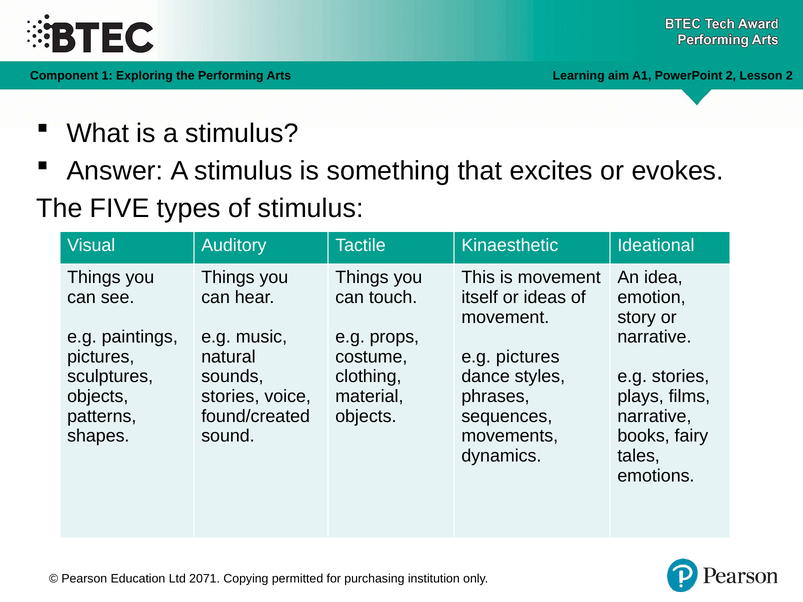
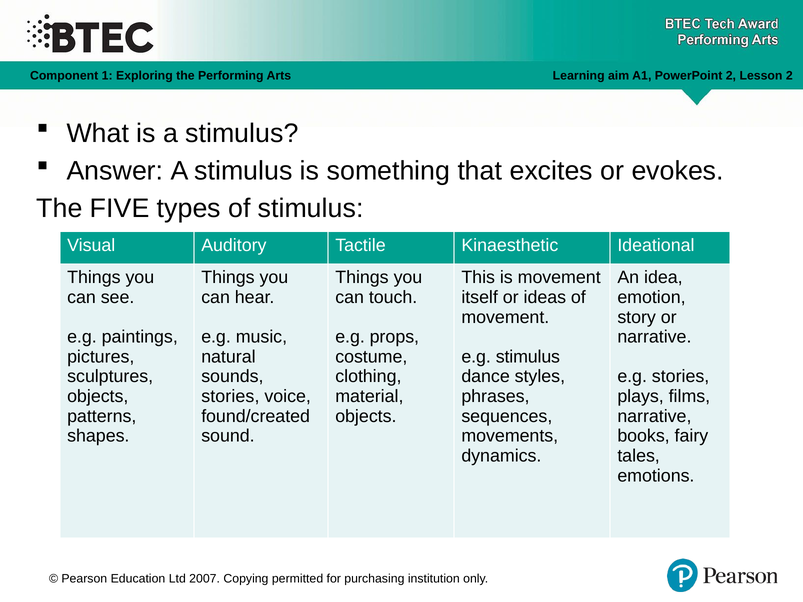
e.g pictures: pictures -> stimulus
2071: 2071 -> 2007
